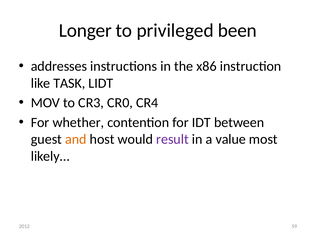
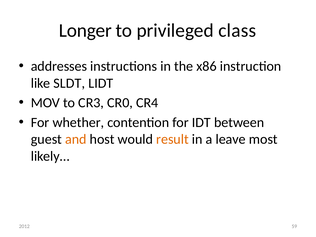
been: been -> class
TASK: TASK -> SLDT
result colour: purple -> orange
value: value -> leave
